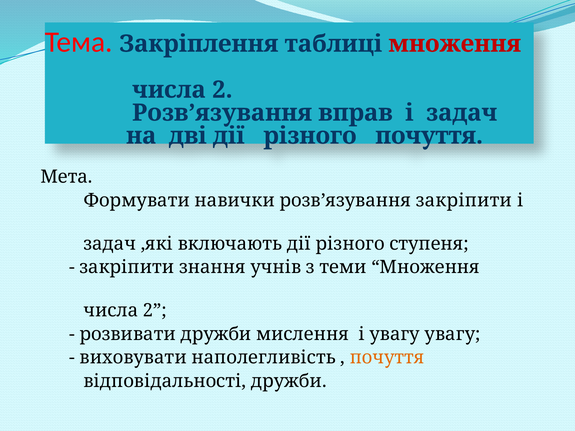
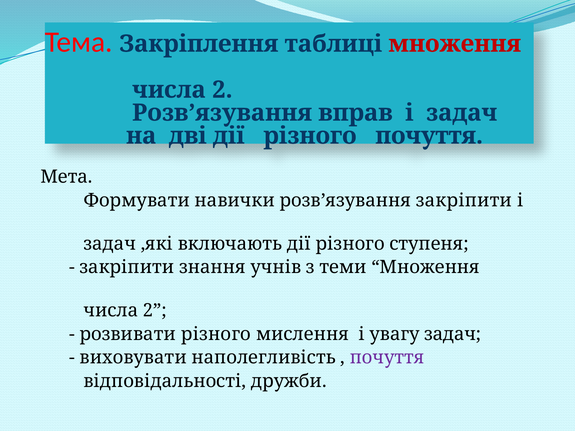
розвивати дружби: дружби -> різного
увагу увагу: увагу -> задач
почуття at (387, 358) colour: orange -> purple
